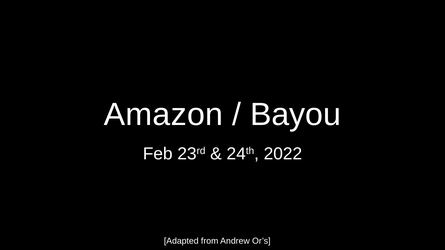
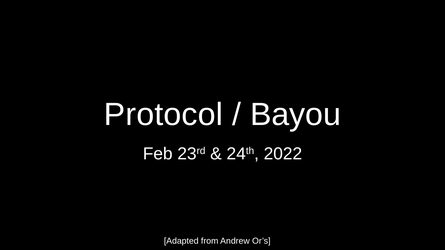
Amazon: Amazon -> Protocol
